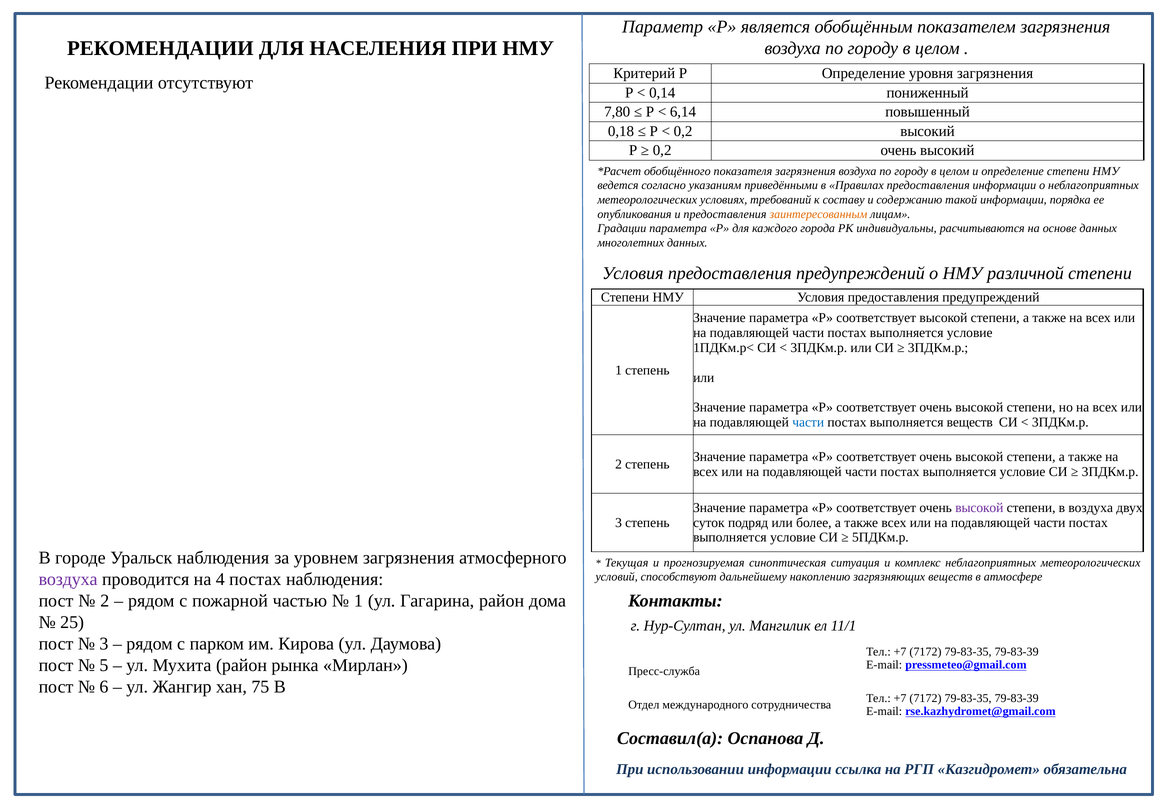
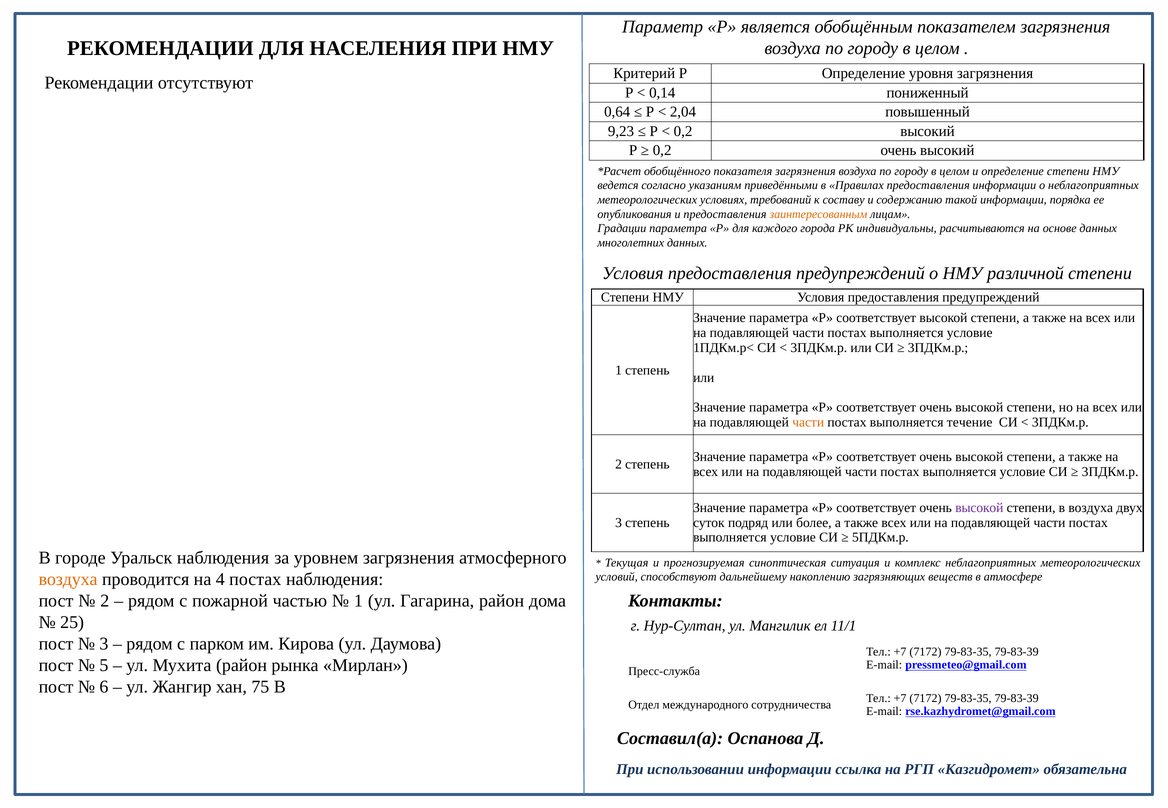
7,80: 7,80 -> 0,64
6,14: 6,14 -> 2,04
0,18: 0,18 -> 9,23
части at (808, 423) colour: blue -> orange
выполняется веществ: веществ -> течение
воздуха at (68, 580) colour: purple -> orange
